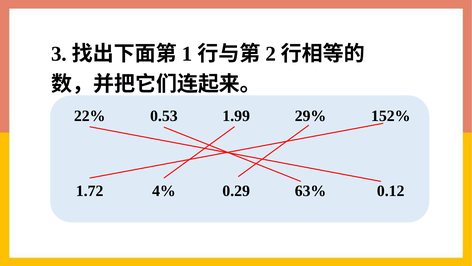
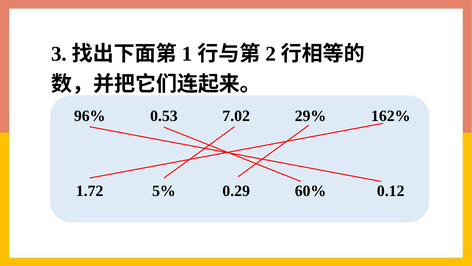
22%: 22% -> 96%
1.99: 1.99 -> 7.02
152%: 152% -> 162%
4%: 4% -> 5%
63%: 63% -> 60%
